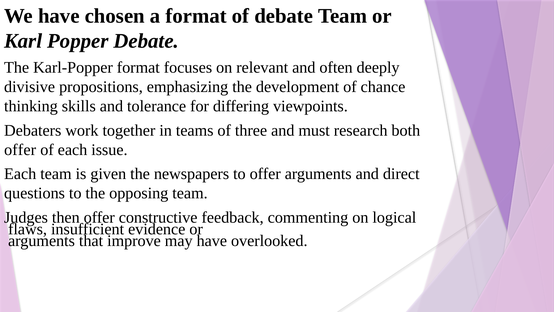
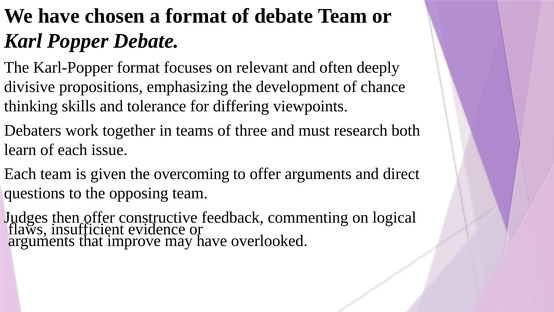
offer at (20, 150): offer -> learn
newspapers: newspapers -> overcoming
